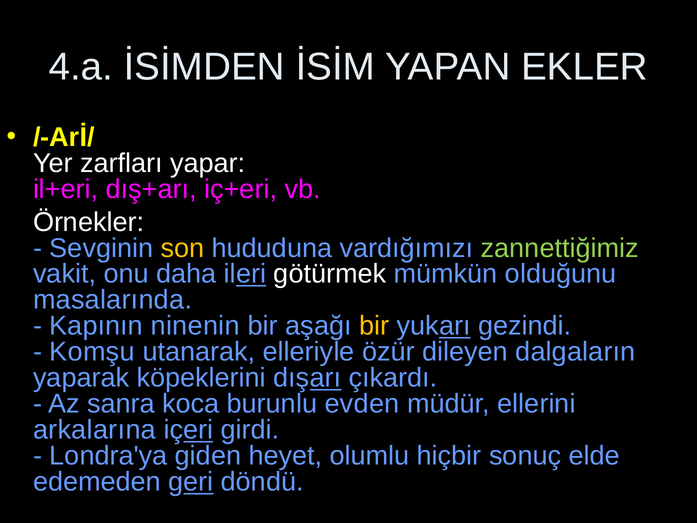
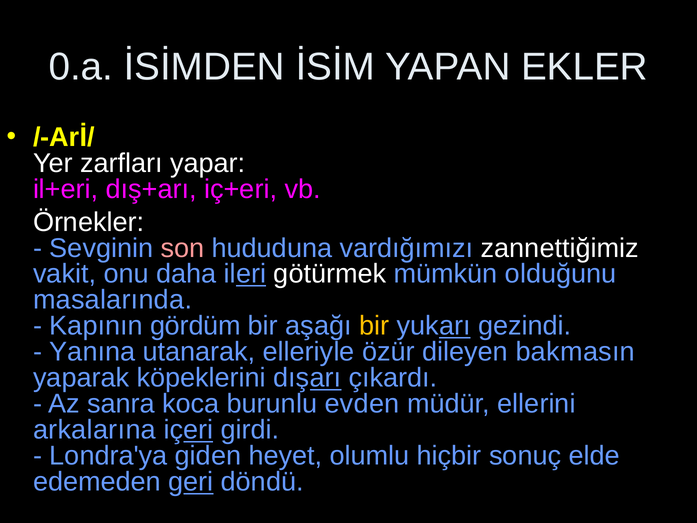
4.a: 4.a -> 0.a
son colour: yellow -> pink
zannettiğimiz colour: light green -> white
ninenin: ninenin -> gördüm
Komşu: Komşu -> Yanına
dalgaların: dalgaların -> bakmasın
